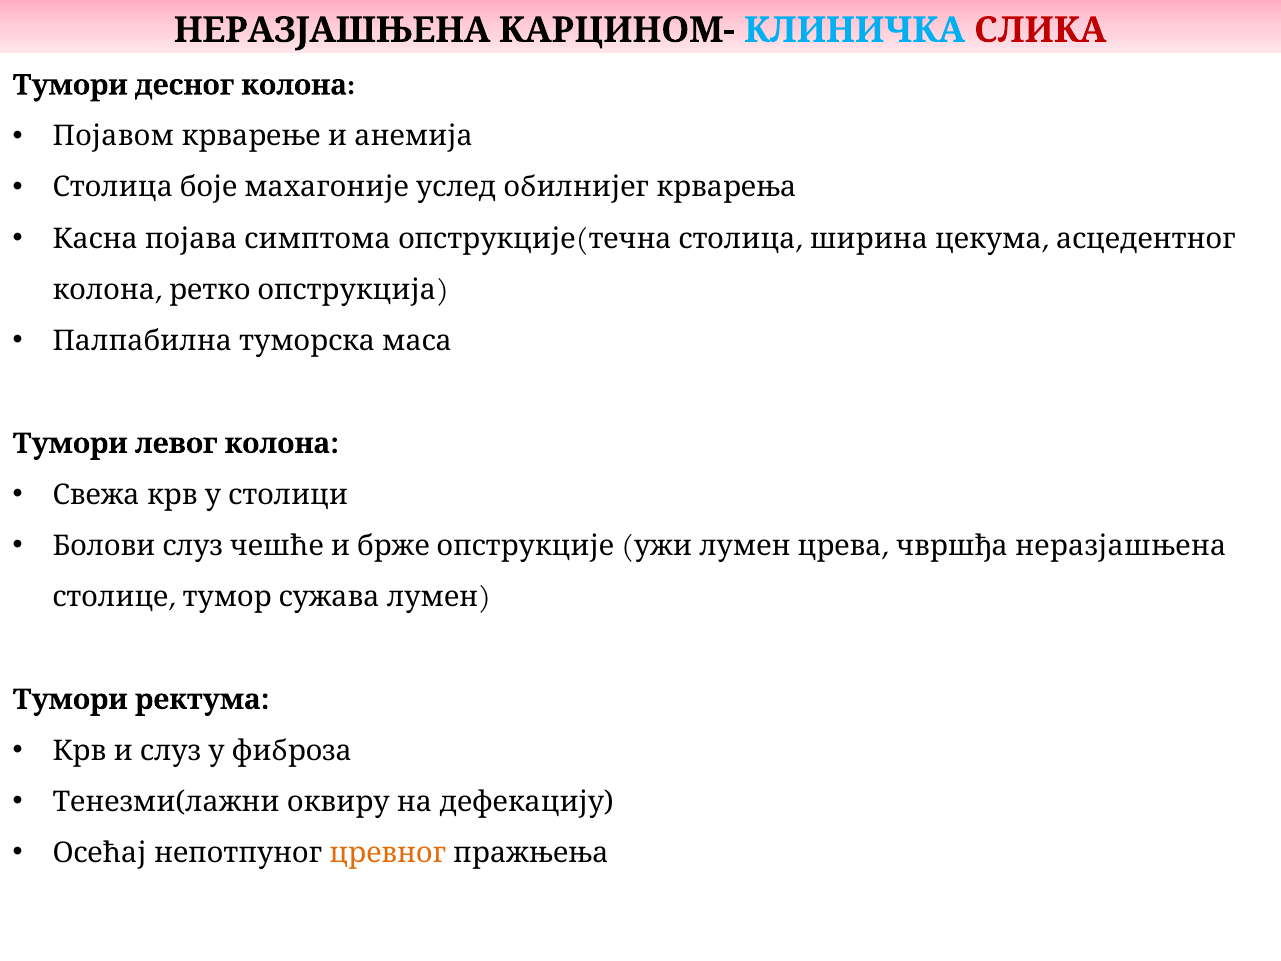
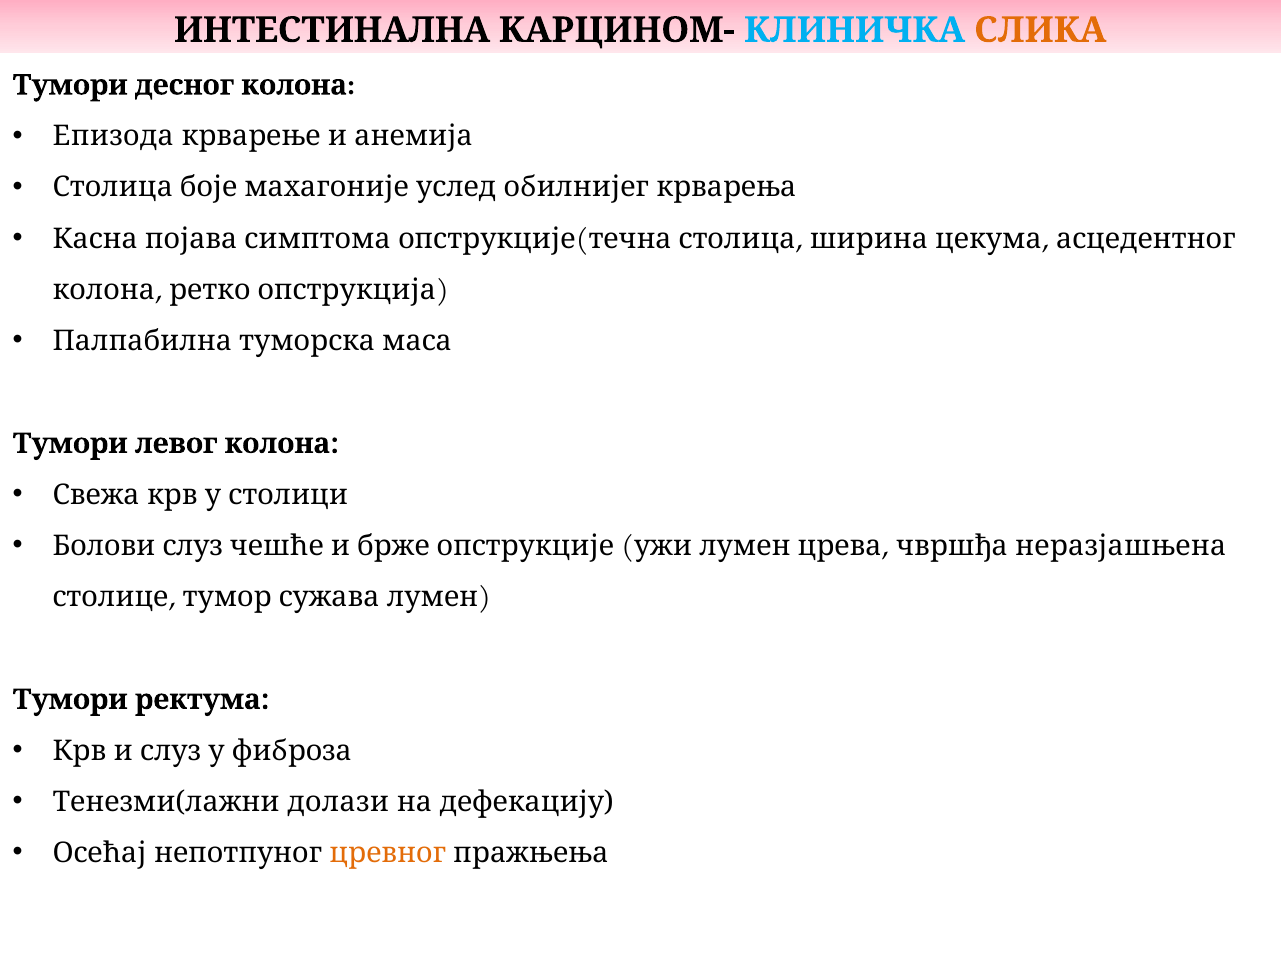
НЕРАЗЈАШЊЕНА at (332, 30): НЕРАЗЈАШЊЕНА -> ИНТЕСТИНАЛНА
СЛИКА colour: red -> orange
Појавом: Појавом -> Епизода
оквиру: оквиру -> долази
